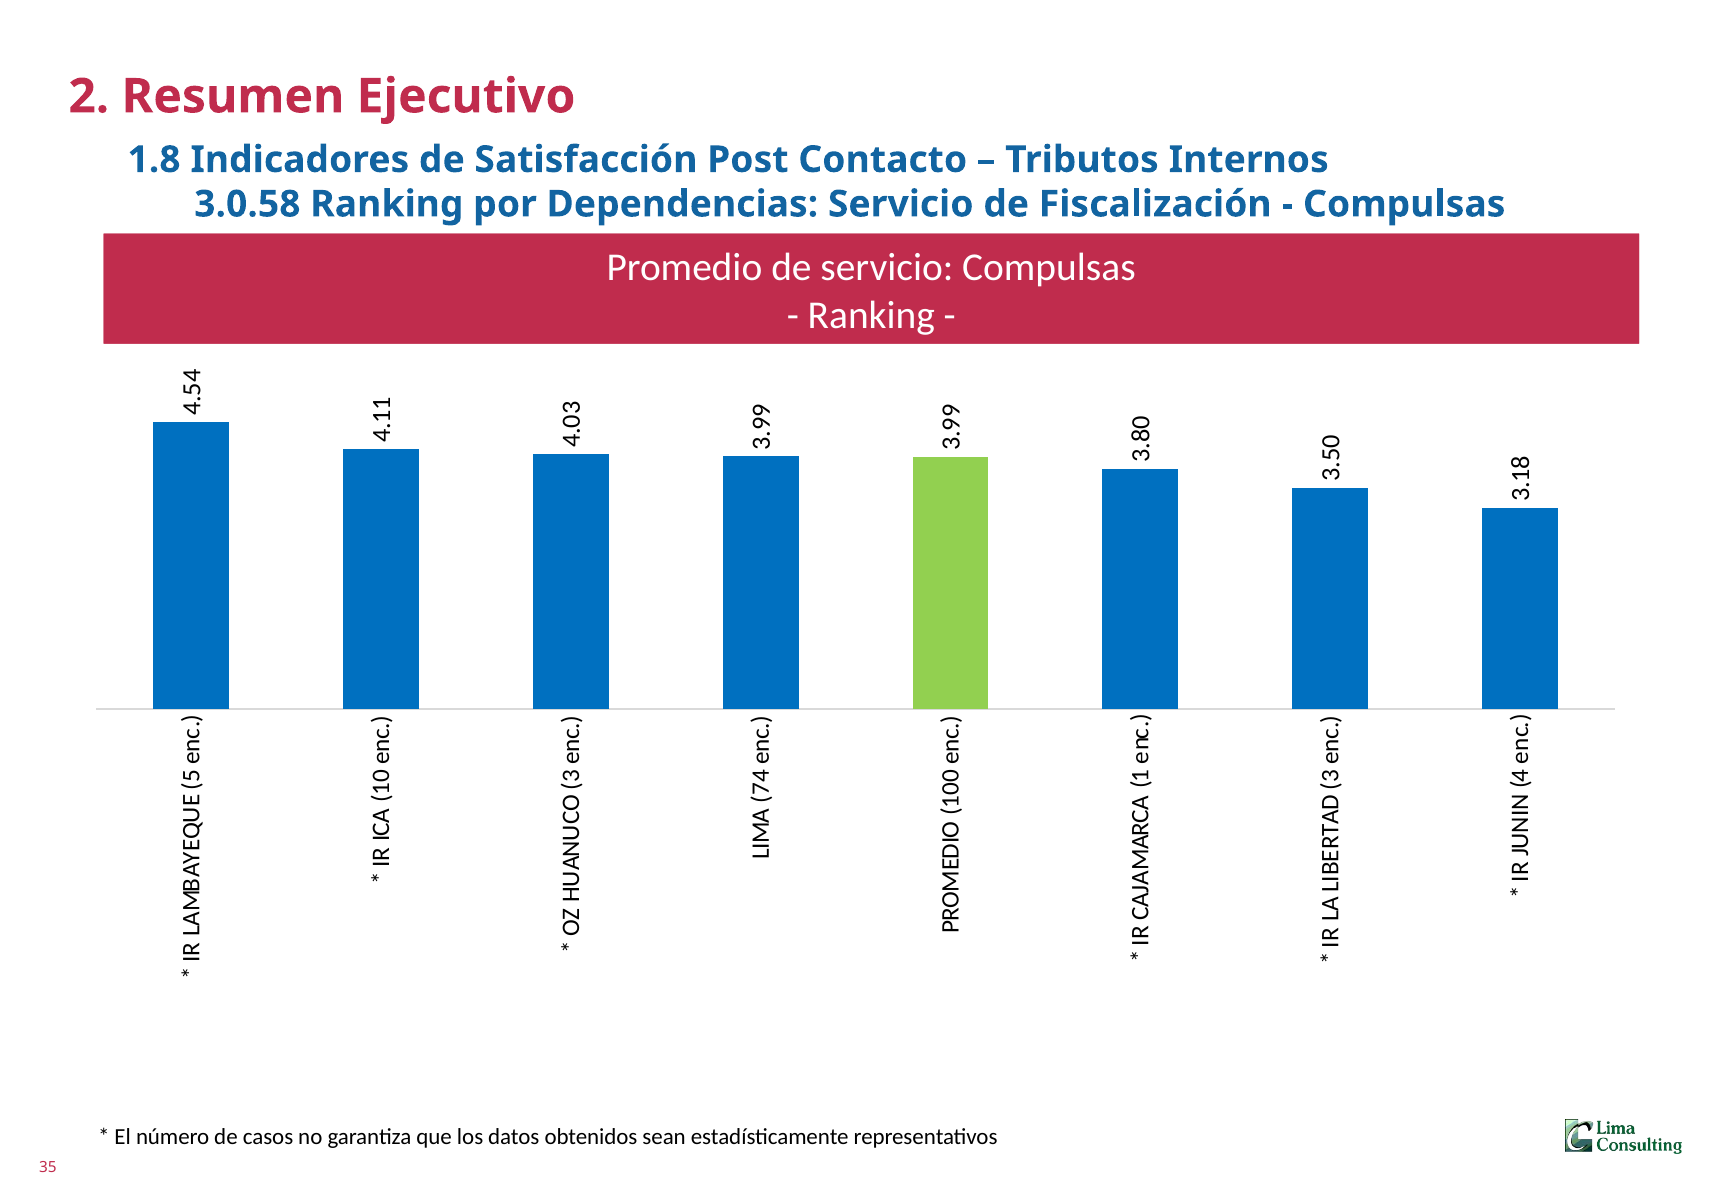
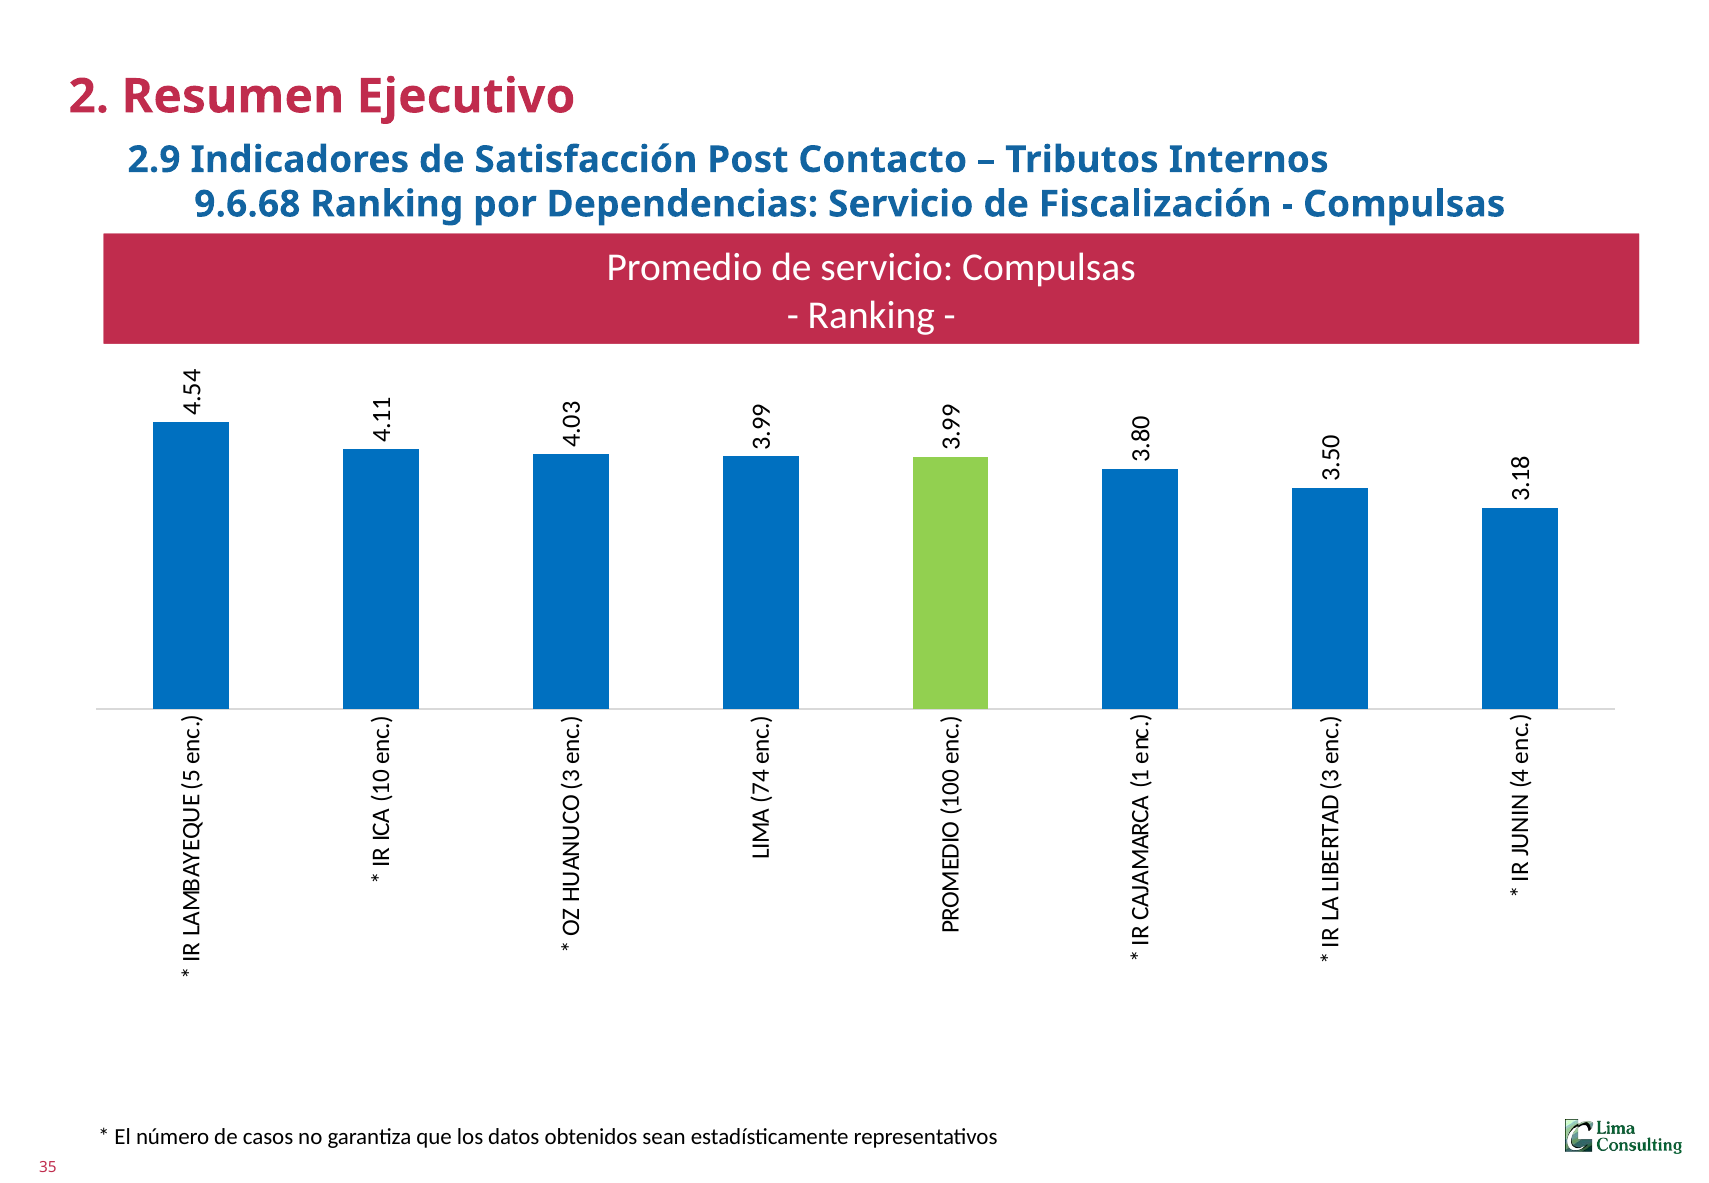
1.8: 1.8 -> 2.9
3.0.58: 3.0.58 -> 9.6.68
